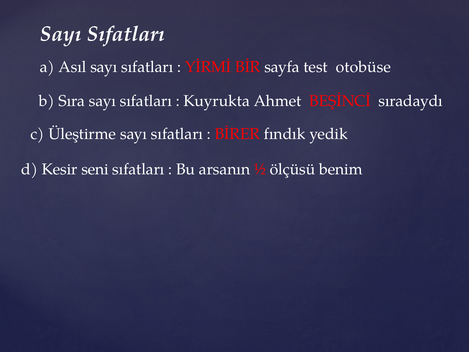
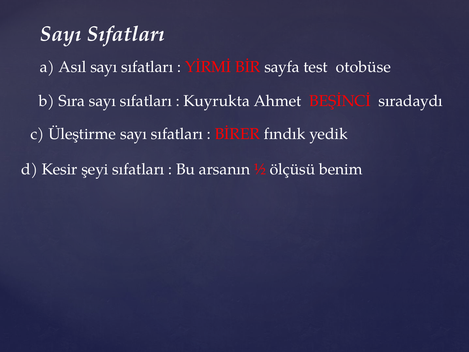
seni: seni -> şeyi
